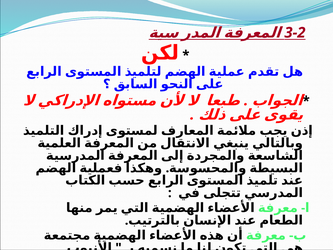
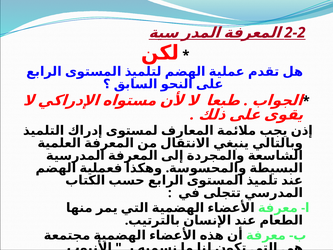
3-2: 3-2 -> 2-2
